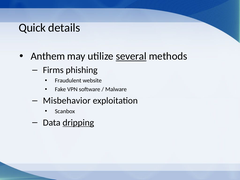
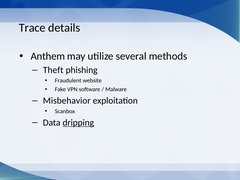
Quick: Quick -> Trace
several underline: present -> none
Firms: Firms -> Theft
